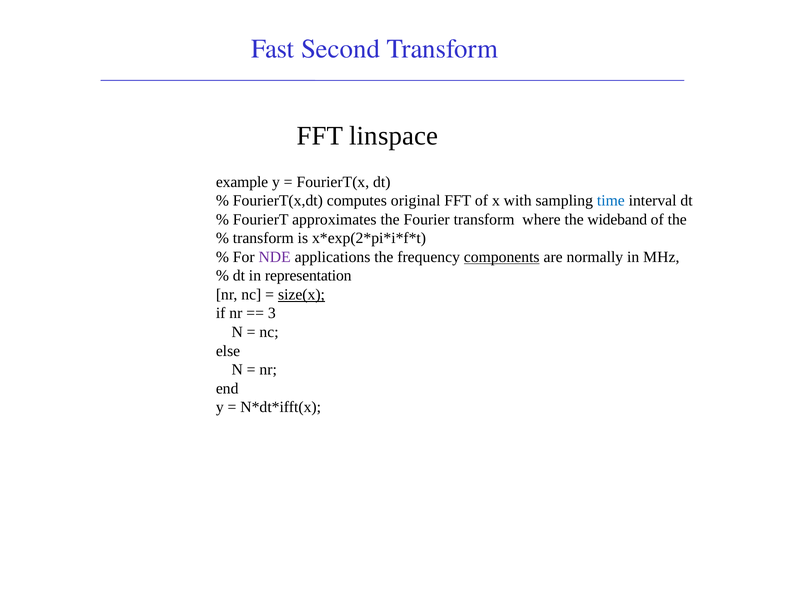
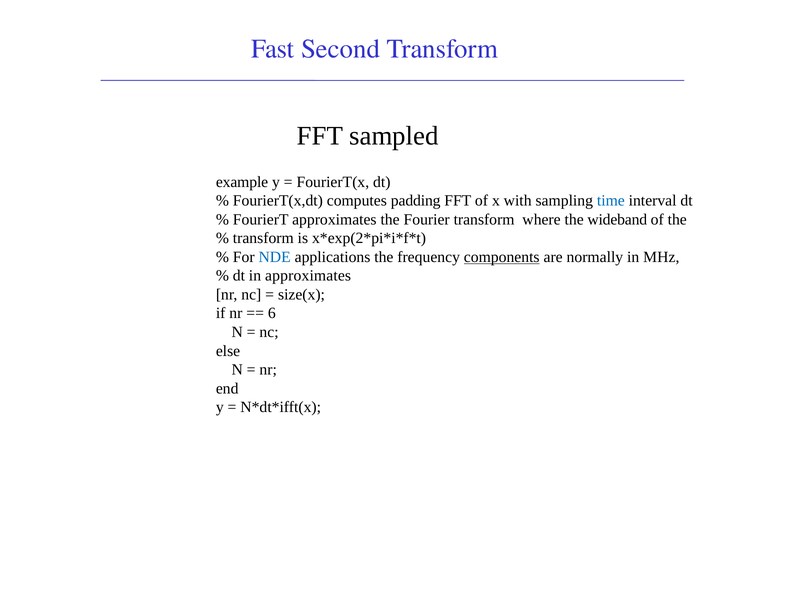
linspace: linspace -> sampled
original: original -> padding
NDE colour: purple -> blue
in representation: representation -> approximates
size(x underline: present -> none
3: 3 -> 6
